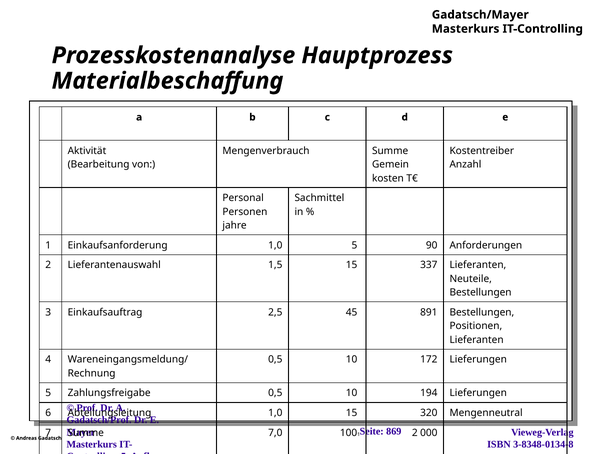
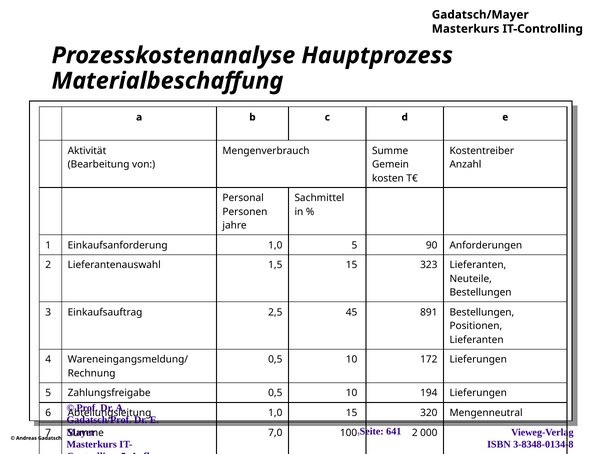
337: 337 -> 323
869: 869 -> 641
